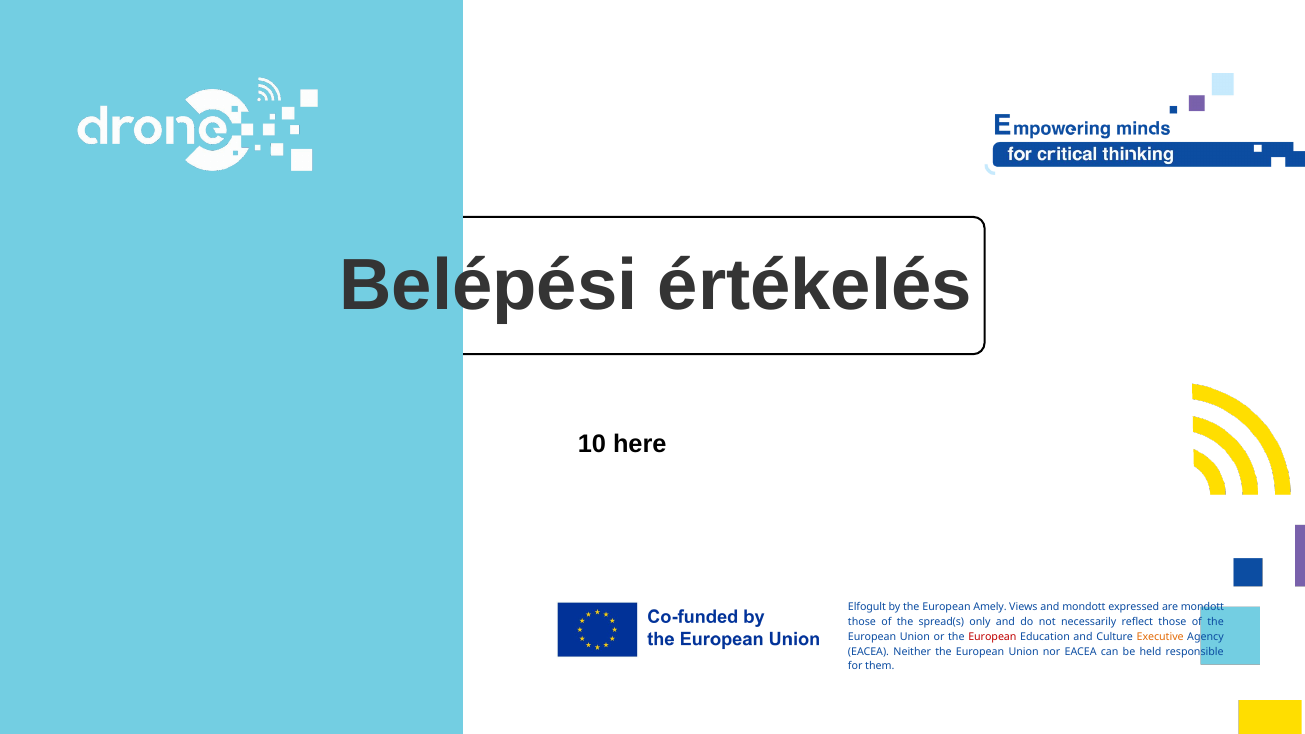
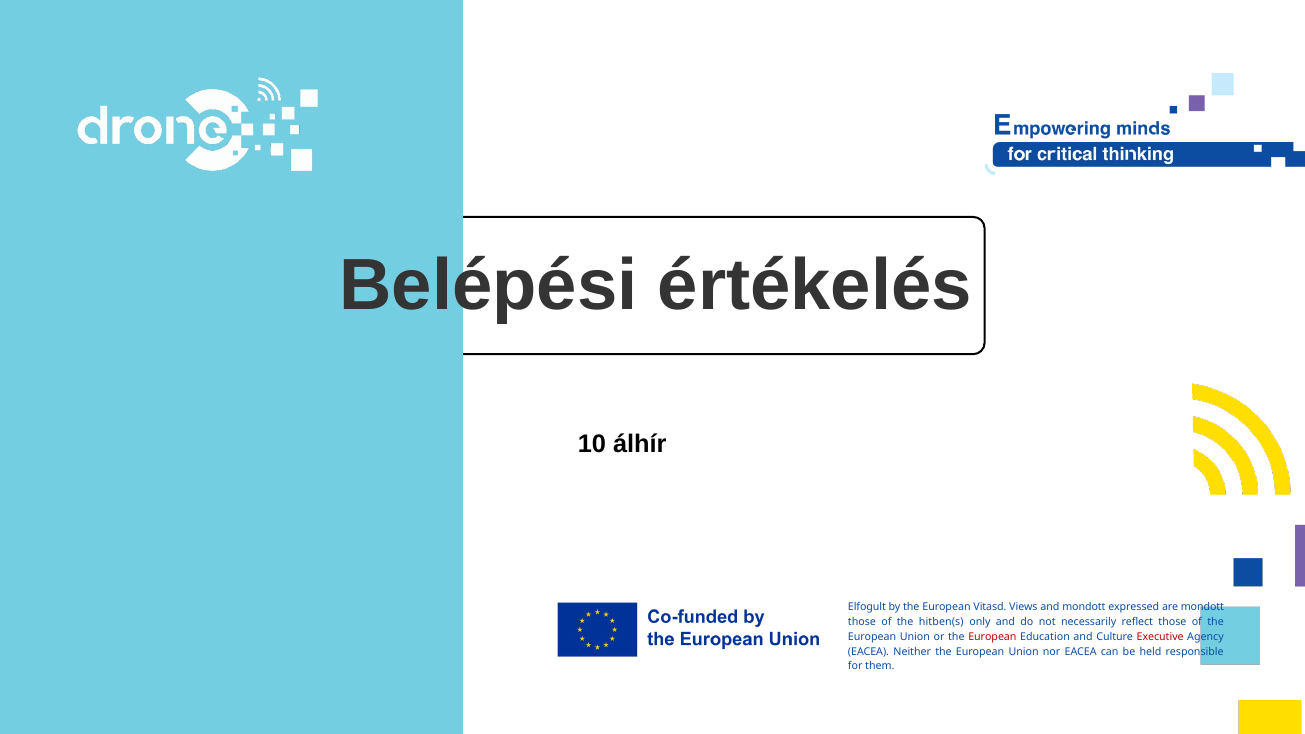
here: here -> álhír
Amely: Amely -> Vitasd
spread(s: spread(s -> hitben(s
Executive colour: orange -> red
